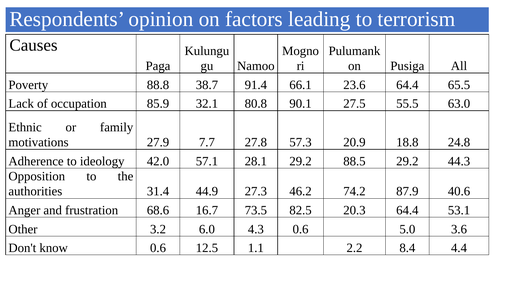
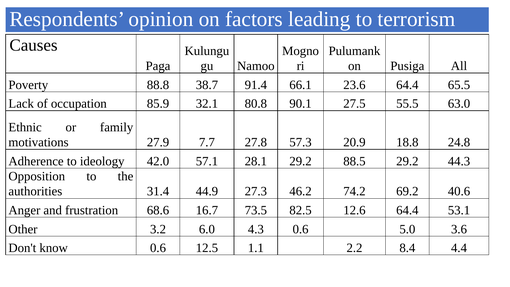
87.9: 87.9 -> 69.2
20.3: 20.3 -> 12.6
